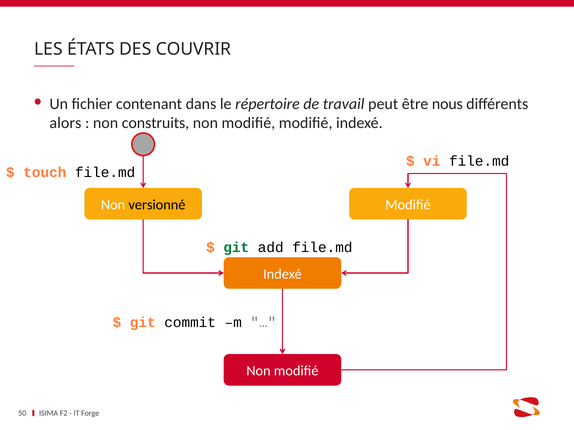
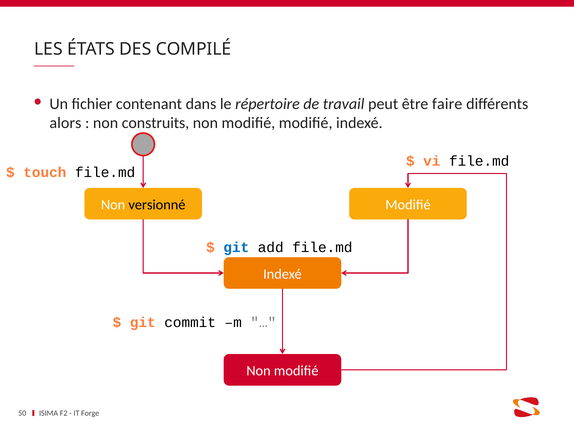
COUVRIR: COUVRIR -> COMPILÉ
nous: nous -> faire
git at (236, 248) colour: green -> blue
